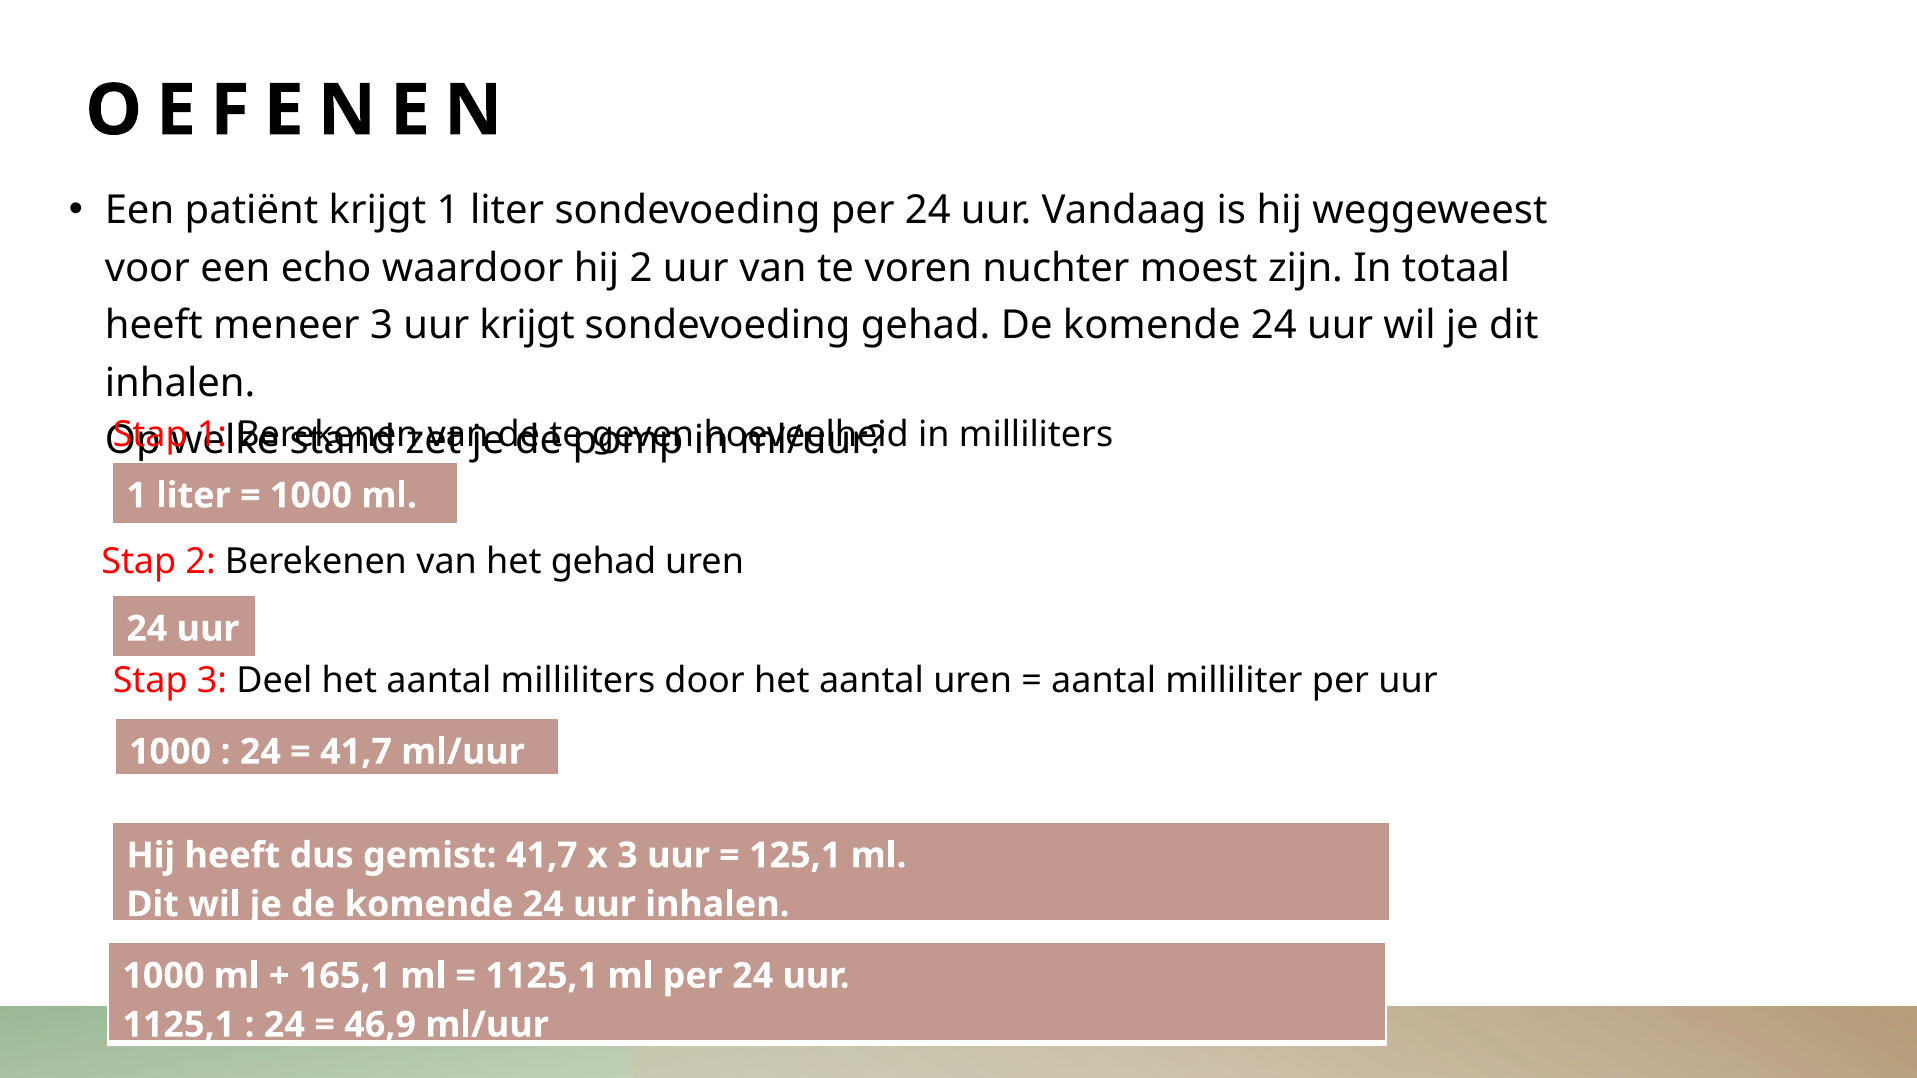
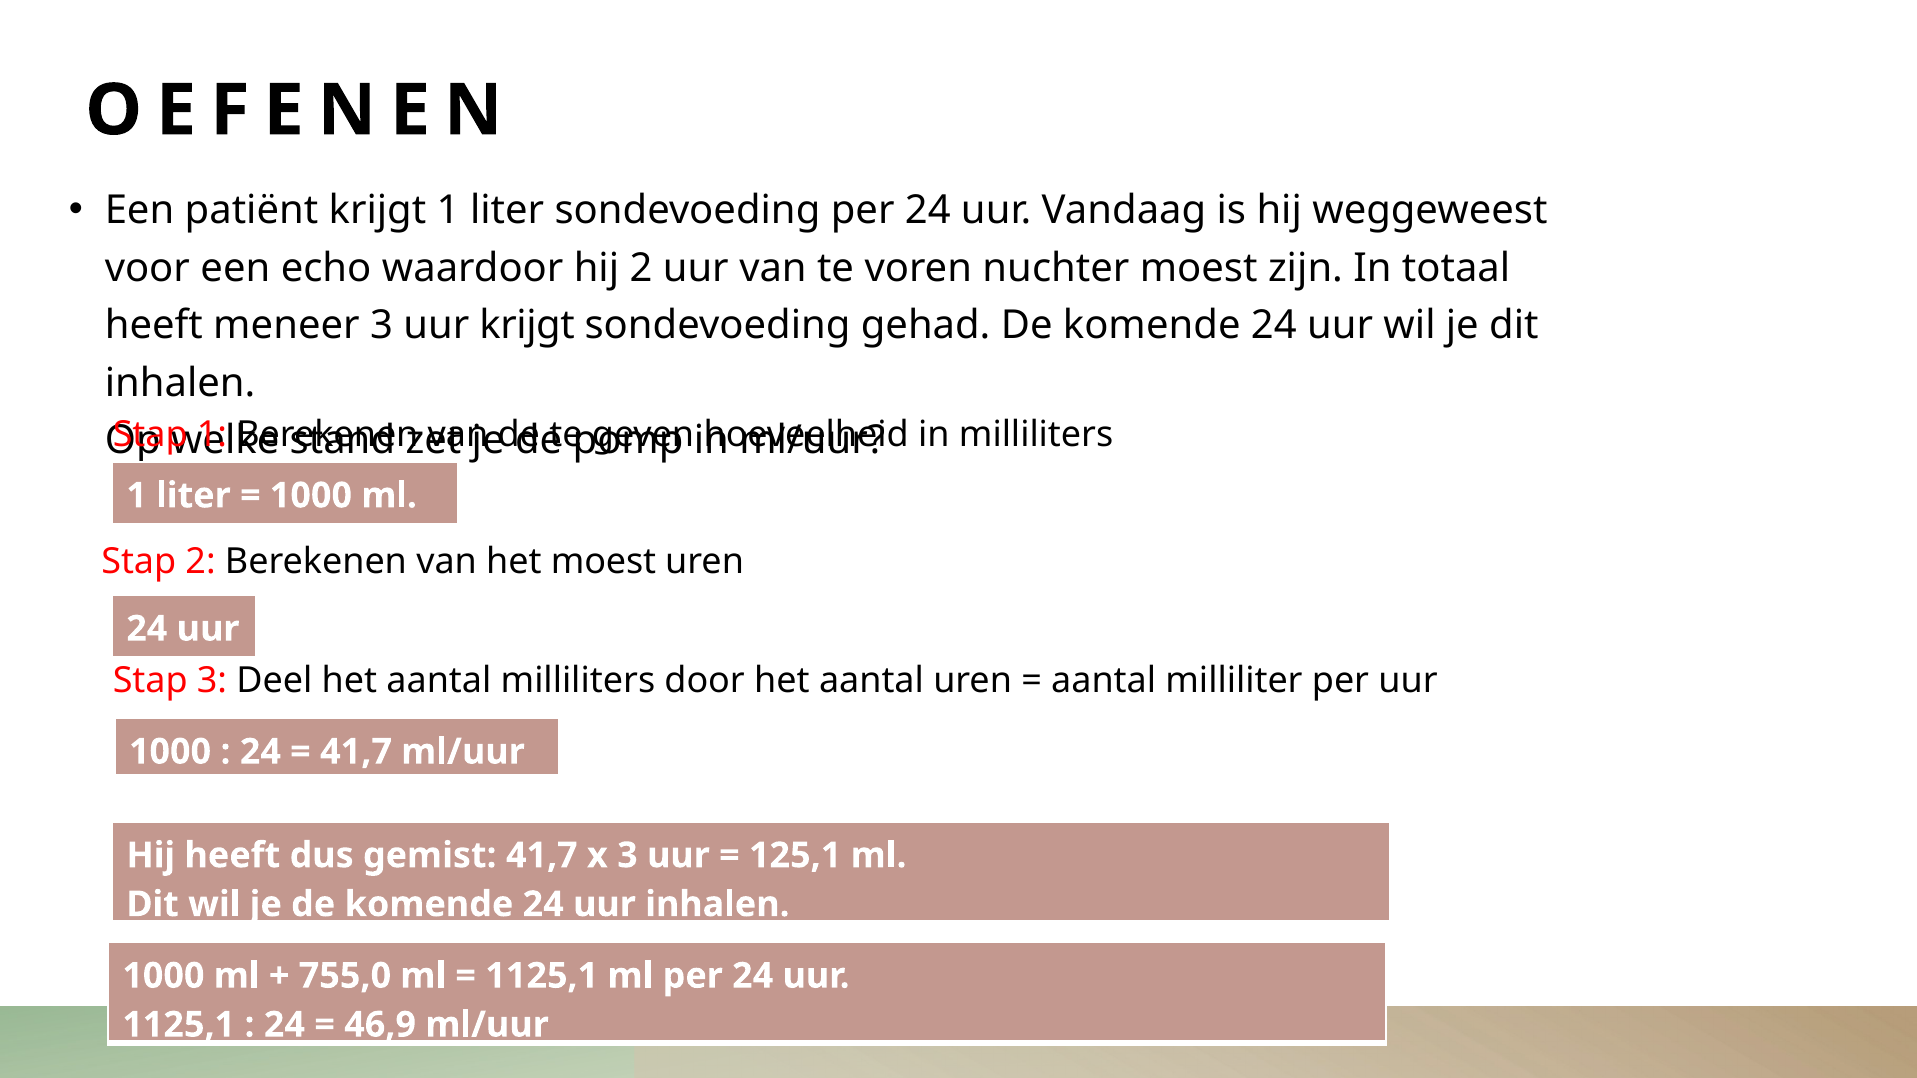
het gehad: gehad -> moest
165,1: 165,1 -> 755,0
